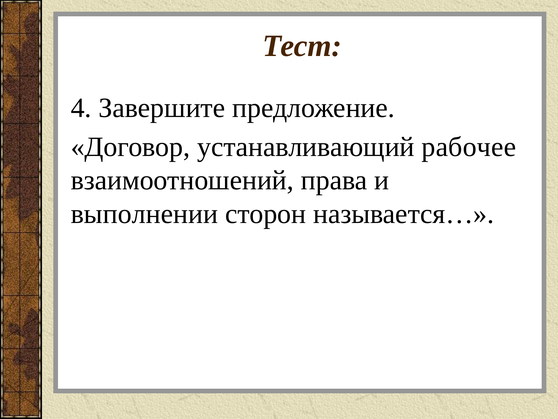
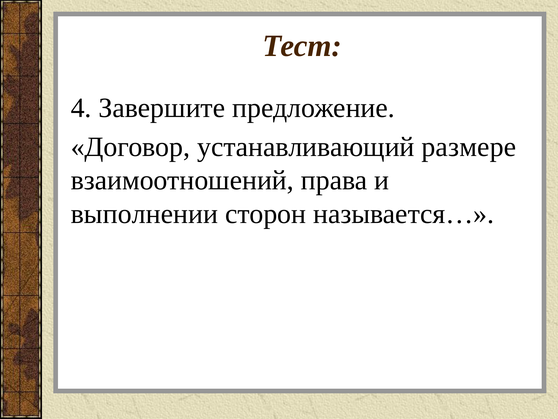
рабочее: рабочее -> размере
